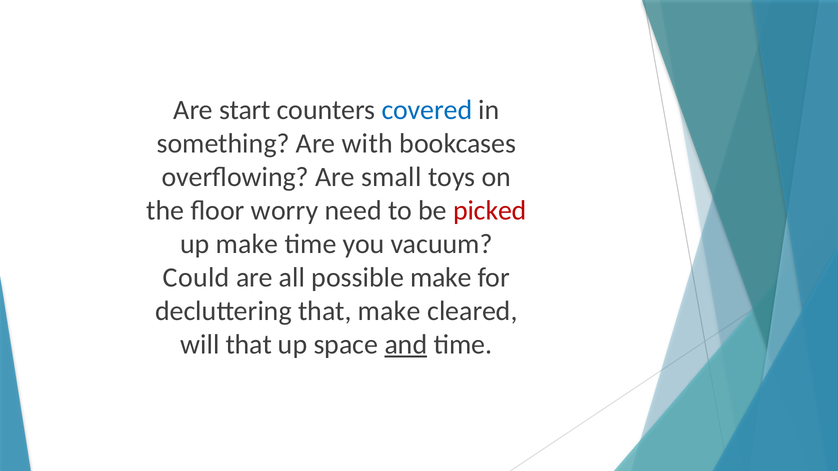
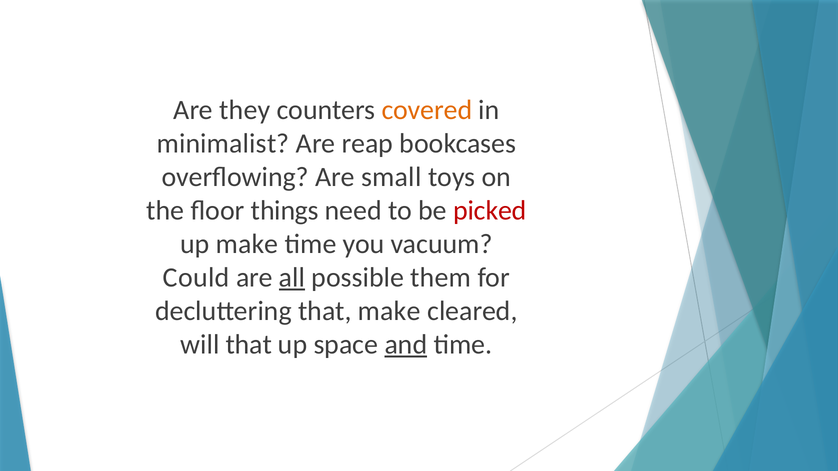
start: start -> they
covered colour: blue -> orange
something: something -> minimalist
with: with -> reap
worry: worry -> things
all underline: none -> present
possible make: make -> them
